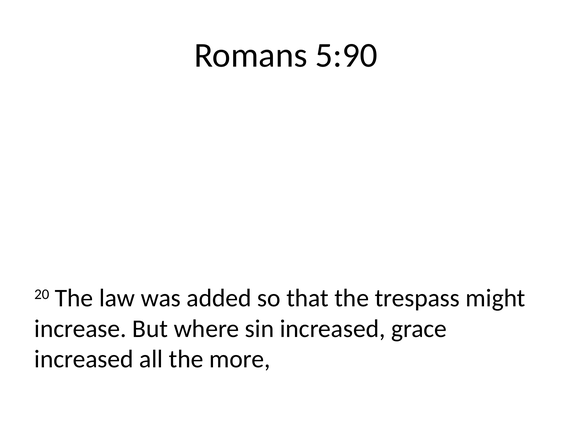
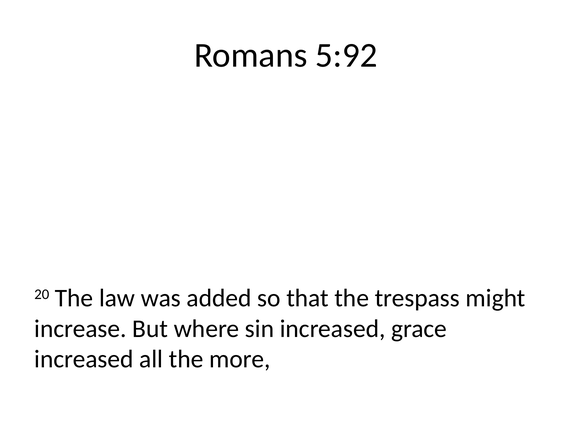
5:90: 5:90 -> 5:92
